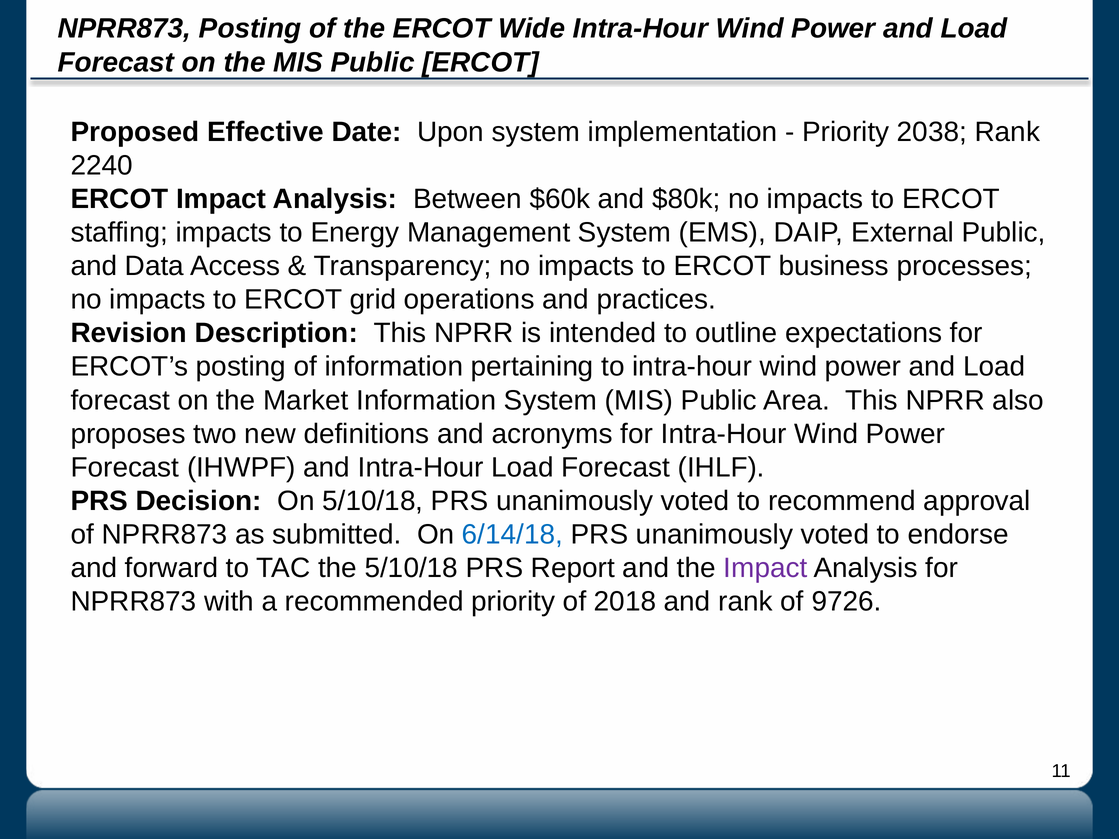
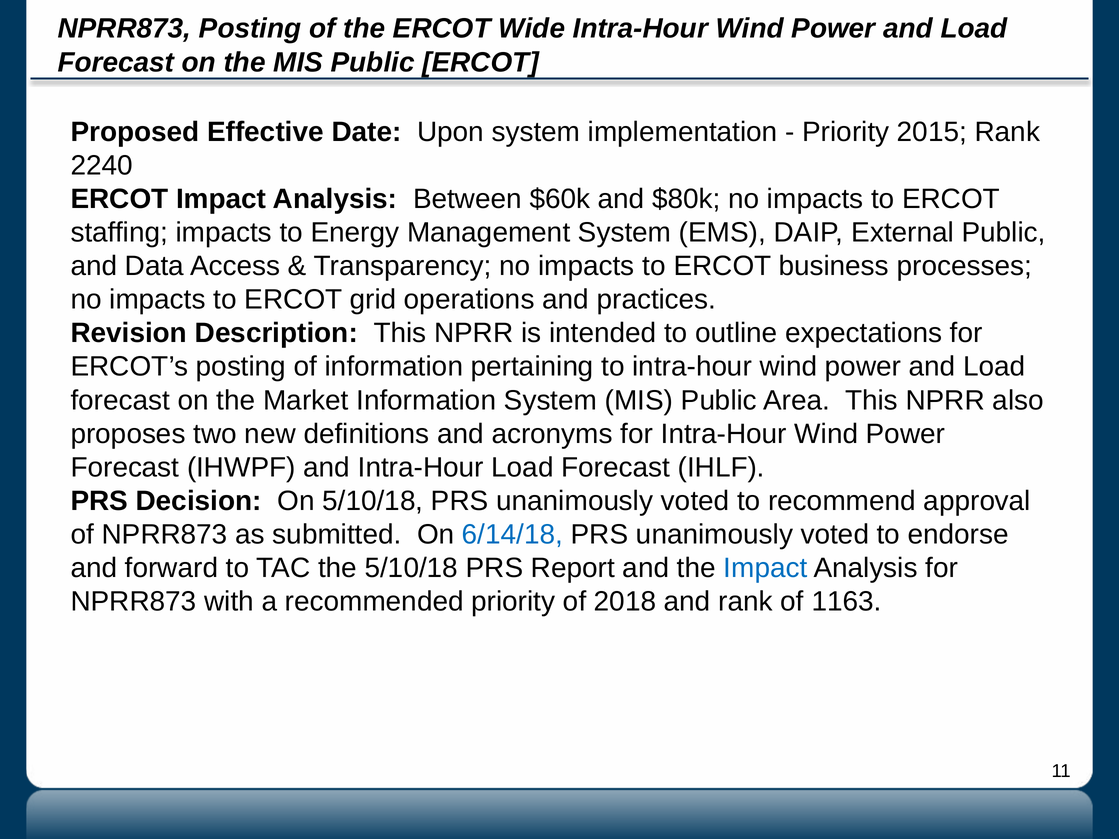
2038: 2038 -> 2015
Impact at (765, 568) colour: purple -> blue
9726: 9726 -> 1163
